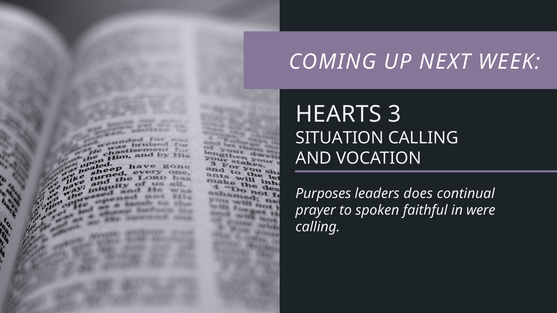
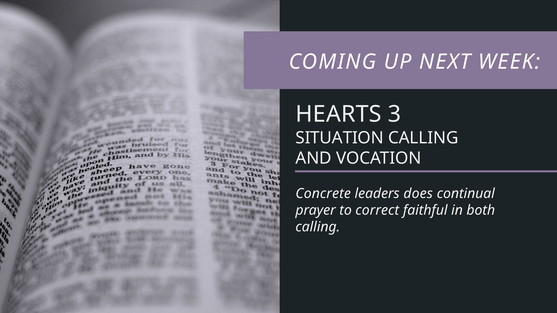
Purposes: Purposes -> Concrete
spoken: spoken -> correct
were: were -> both
